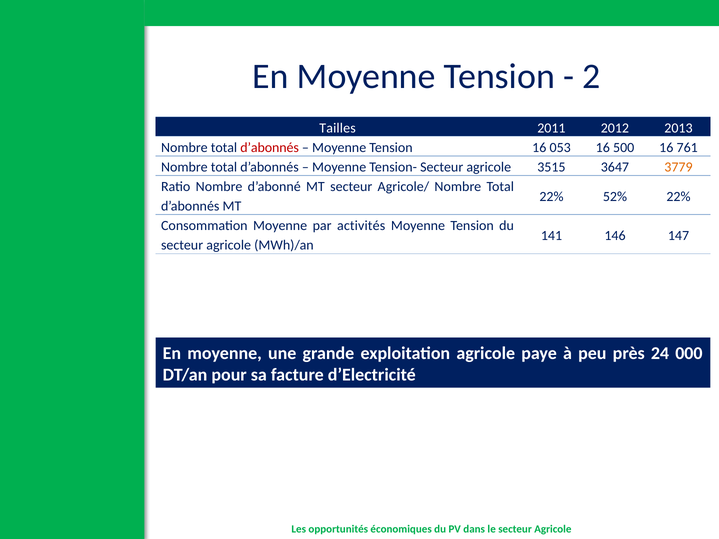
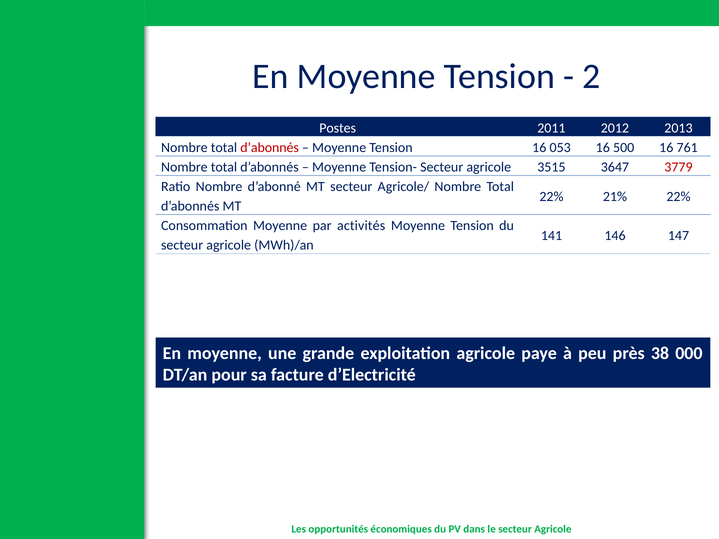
Tailles: Tailles -> Postes
3779 colour: orange -> red
52%: 52% -> 21%
24: 24 -> 38
